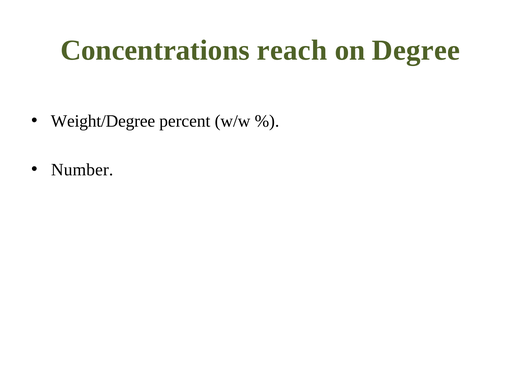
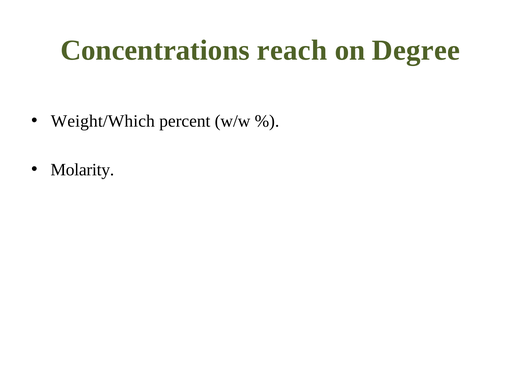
Weight/Degree: Weight/Degree -> Weight/Which
Number: Number -> Molarity
